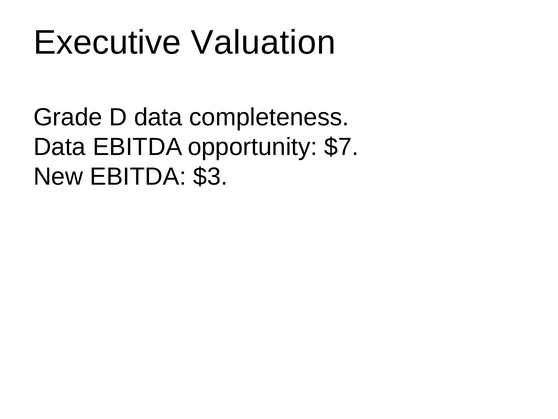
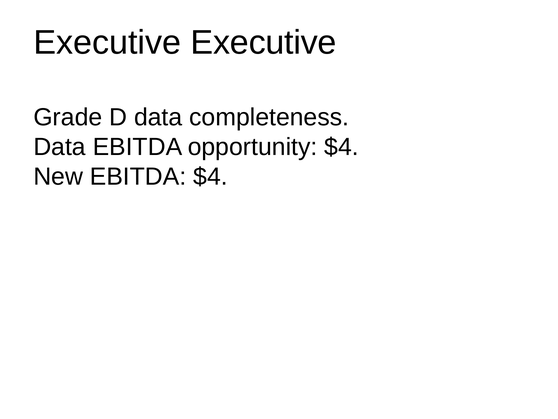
Executive Valuation: Valuation -> Executive
opportunity $7: $7 -> $4
EBITDA $3: $3 -> $4
